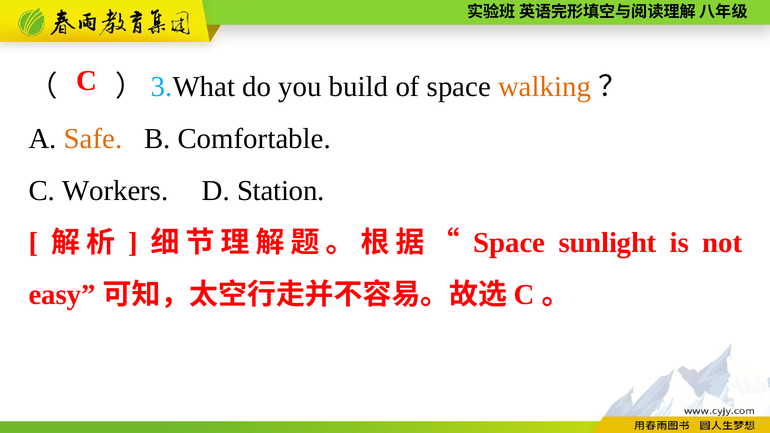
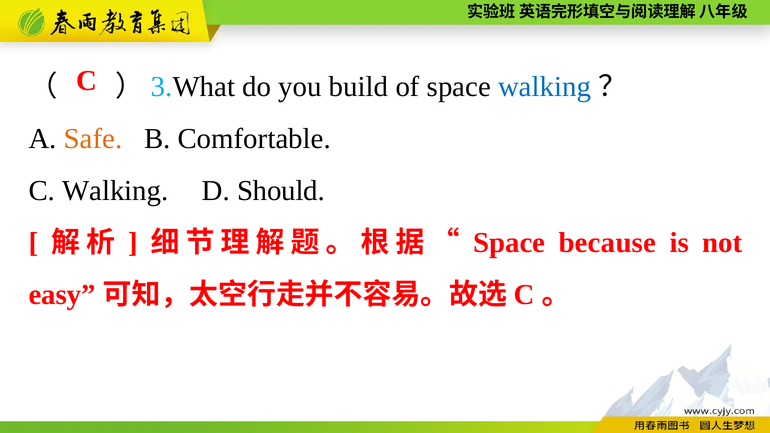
walking at (545, 87) colour: orange -> blue
C Workers: Workers -> Walking
Station: Station -> Should
sunlight: sunlight -> because
